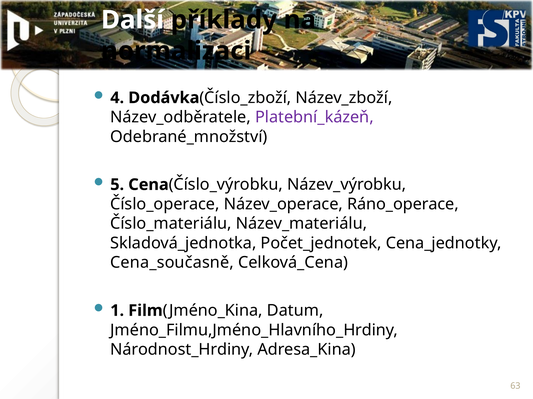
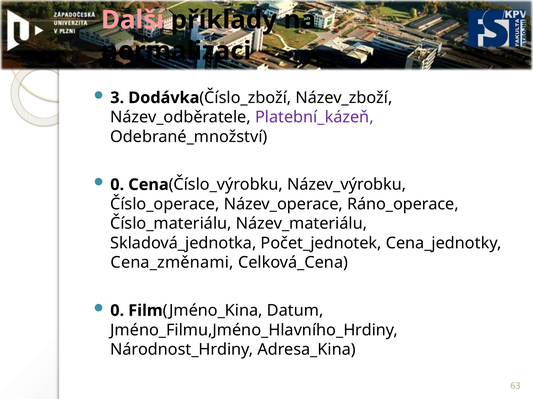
Další colour: white -> pink
4: 4 -> 3
5 at (117, 185): 5 -> 0
Cena_současně: Cena_současně -> Cena_změnami
1 at (117, 311): 1 -> 0
